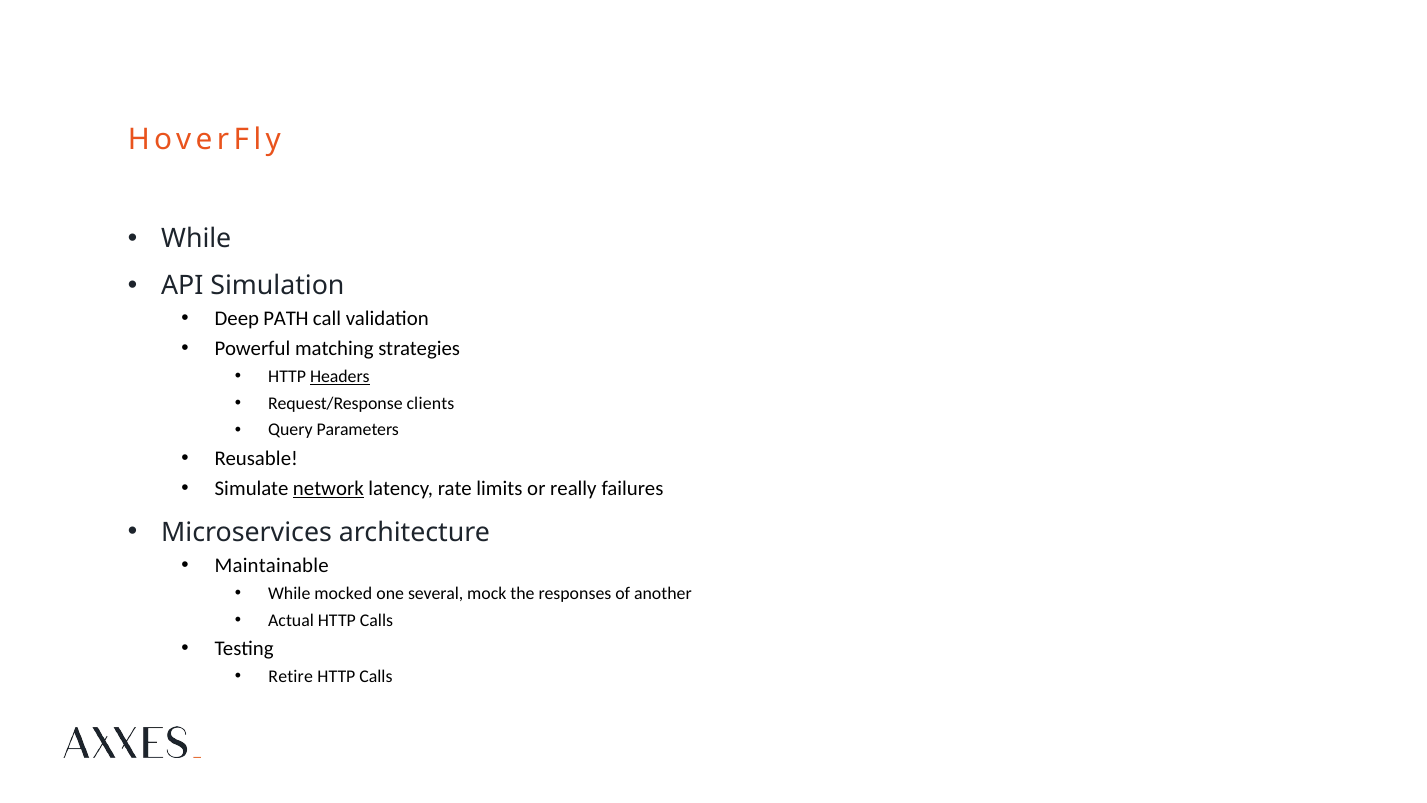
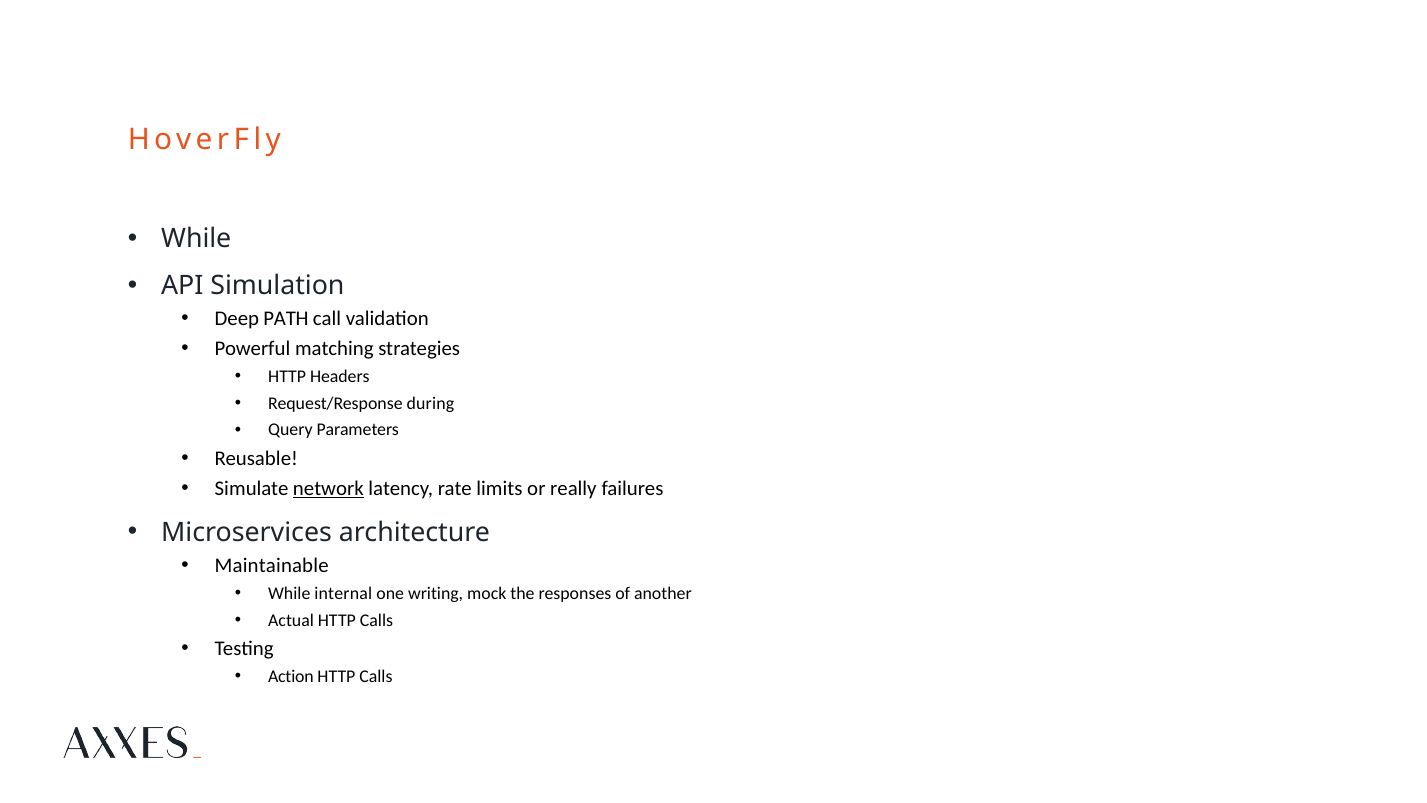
Headers underline: present -> none
clients: clients -> during
mocked: mocked -> internal
several: several -> writing
Retire: Retire -> Action
